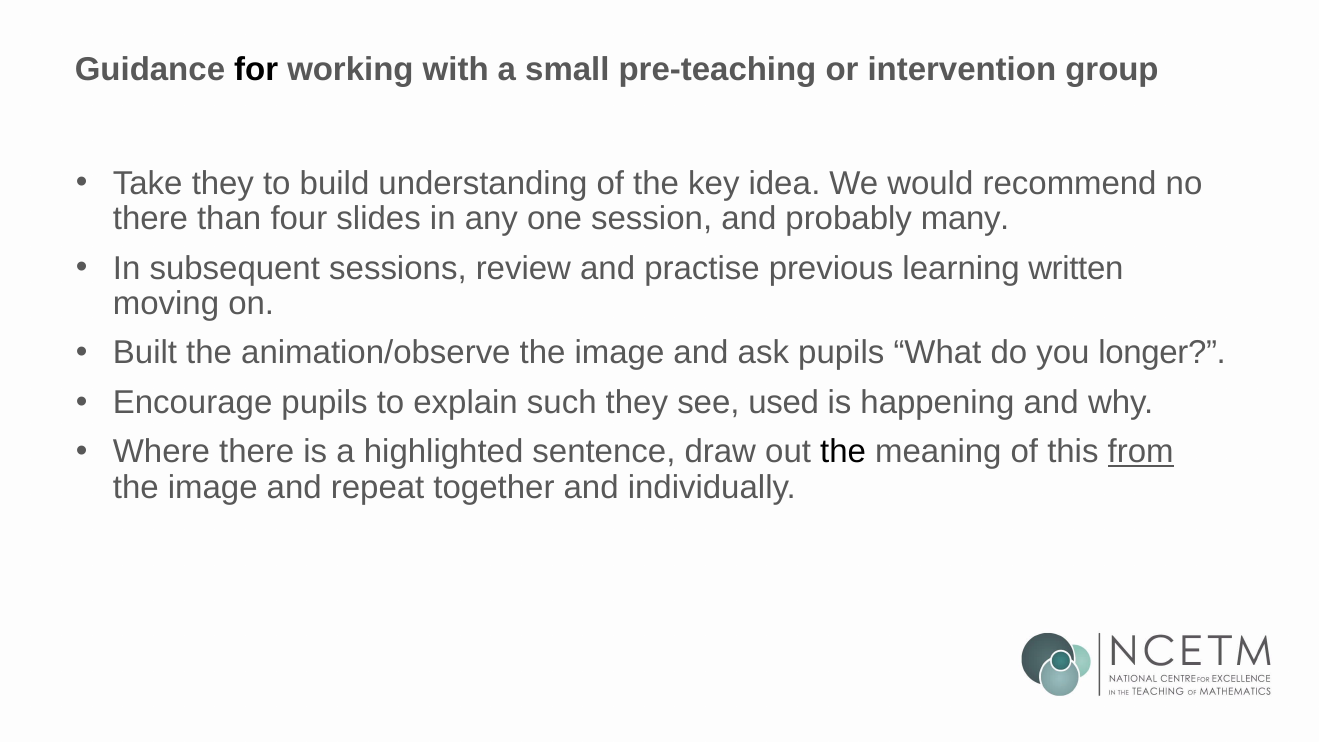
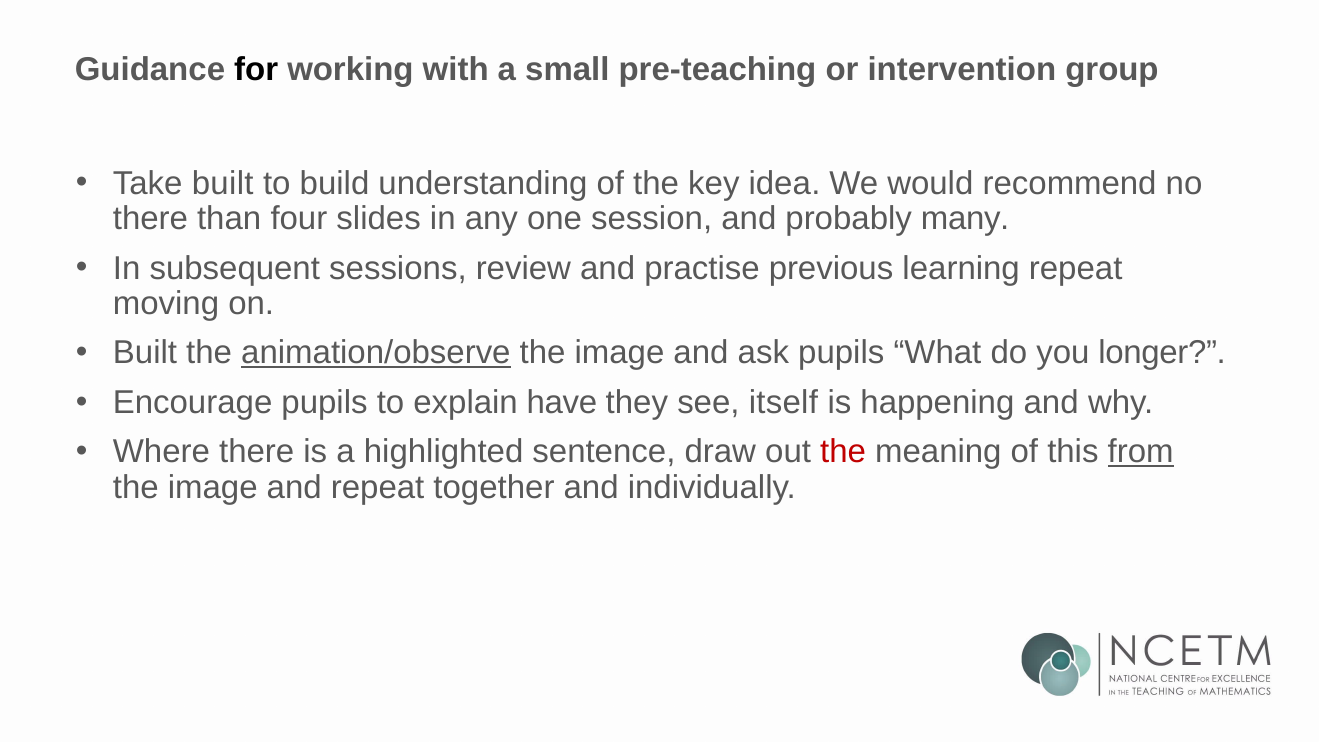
Take they: they -> built
learning written: written -> repeat
animation/observe underline: none -> present
such: such -> have
used: used -> itself
the at (843, 452) colour: black -> red
